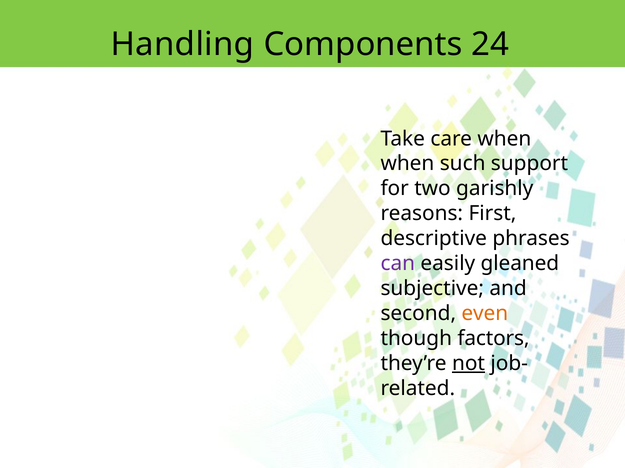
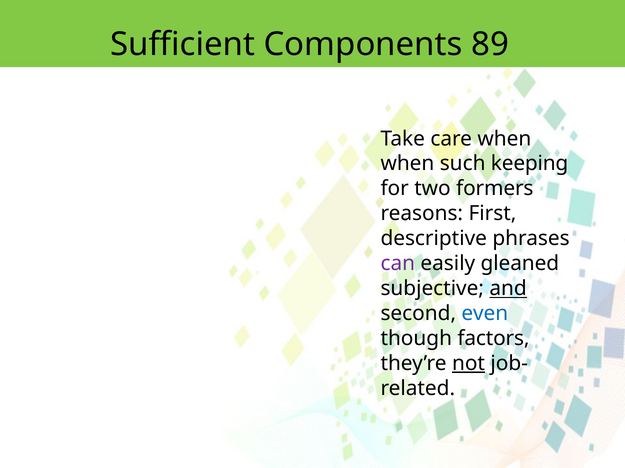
Handling: Handling -> Sufficient
24: 24 -> 89
support: support -> keeping
garishly: garishly -> formers
and underline: none -> present
even colour: orange -> blue
